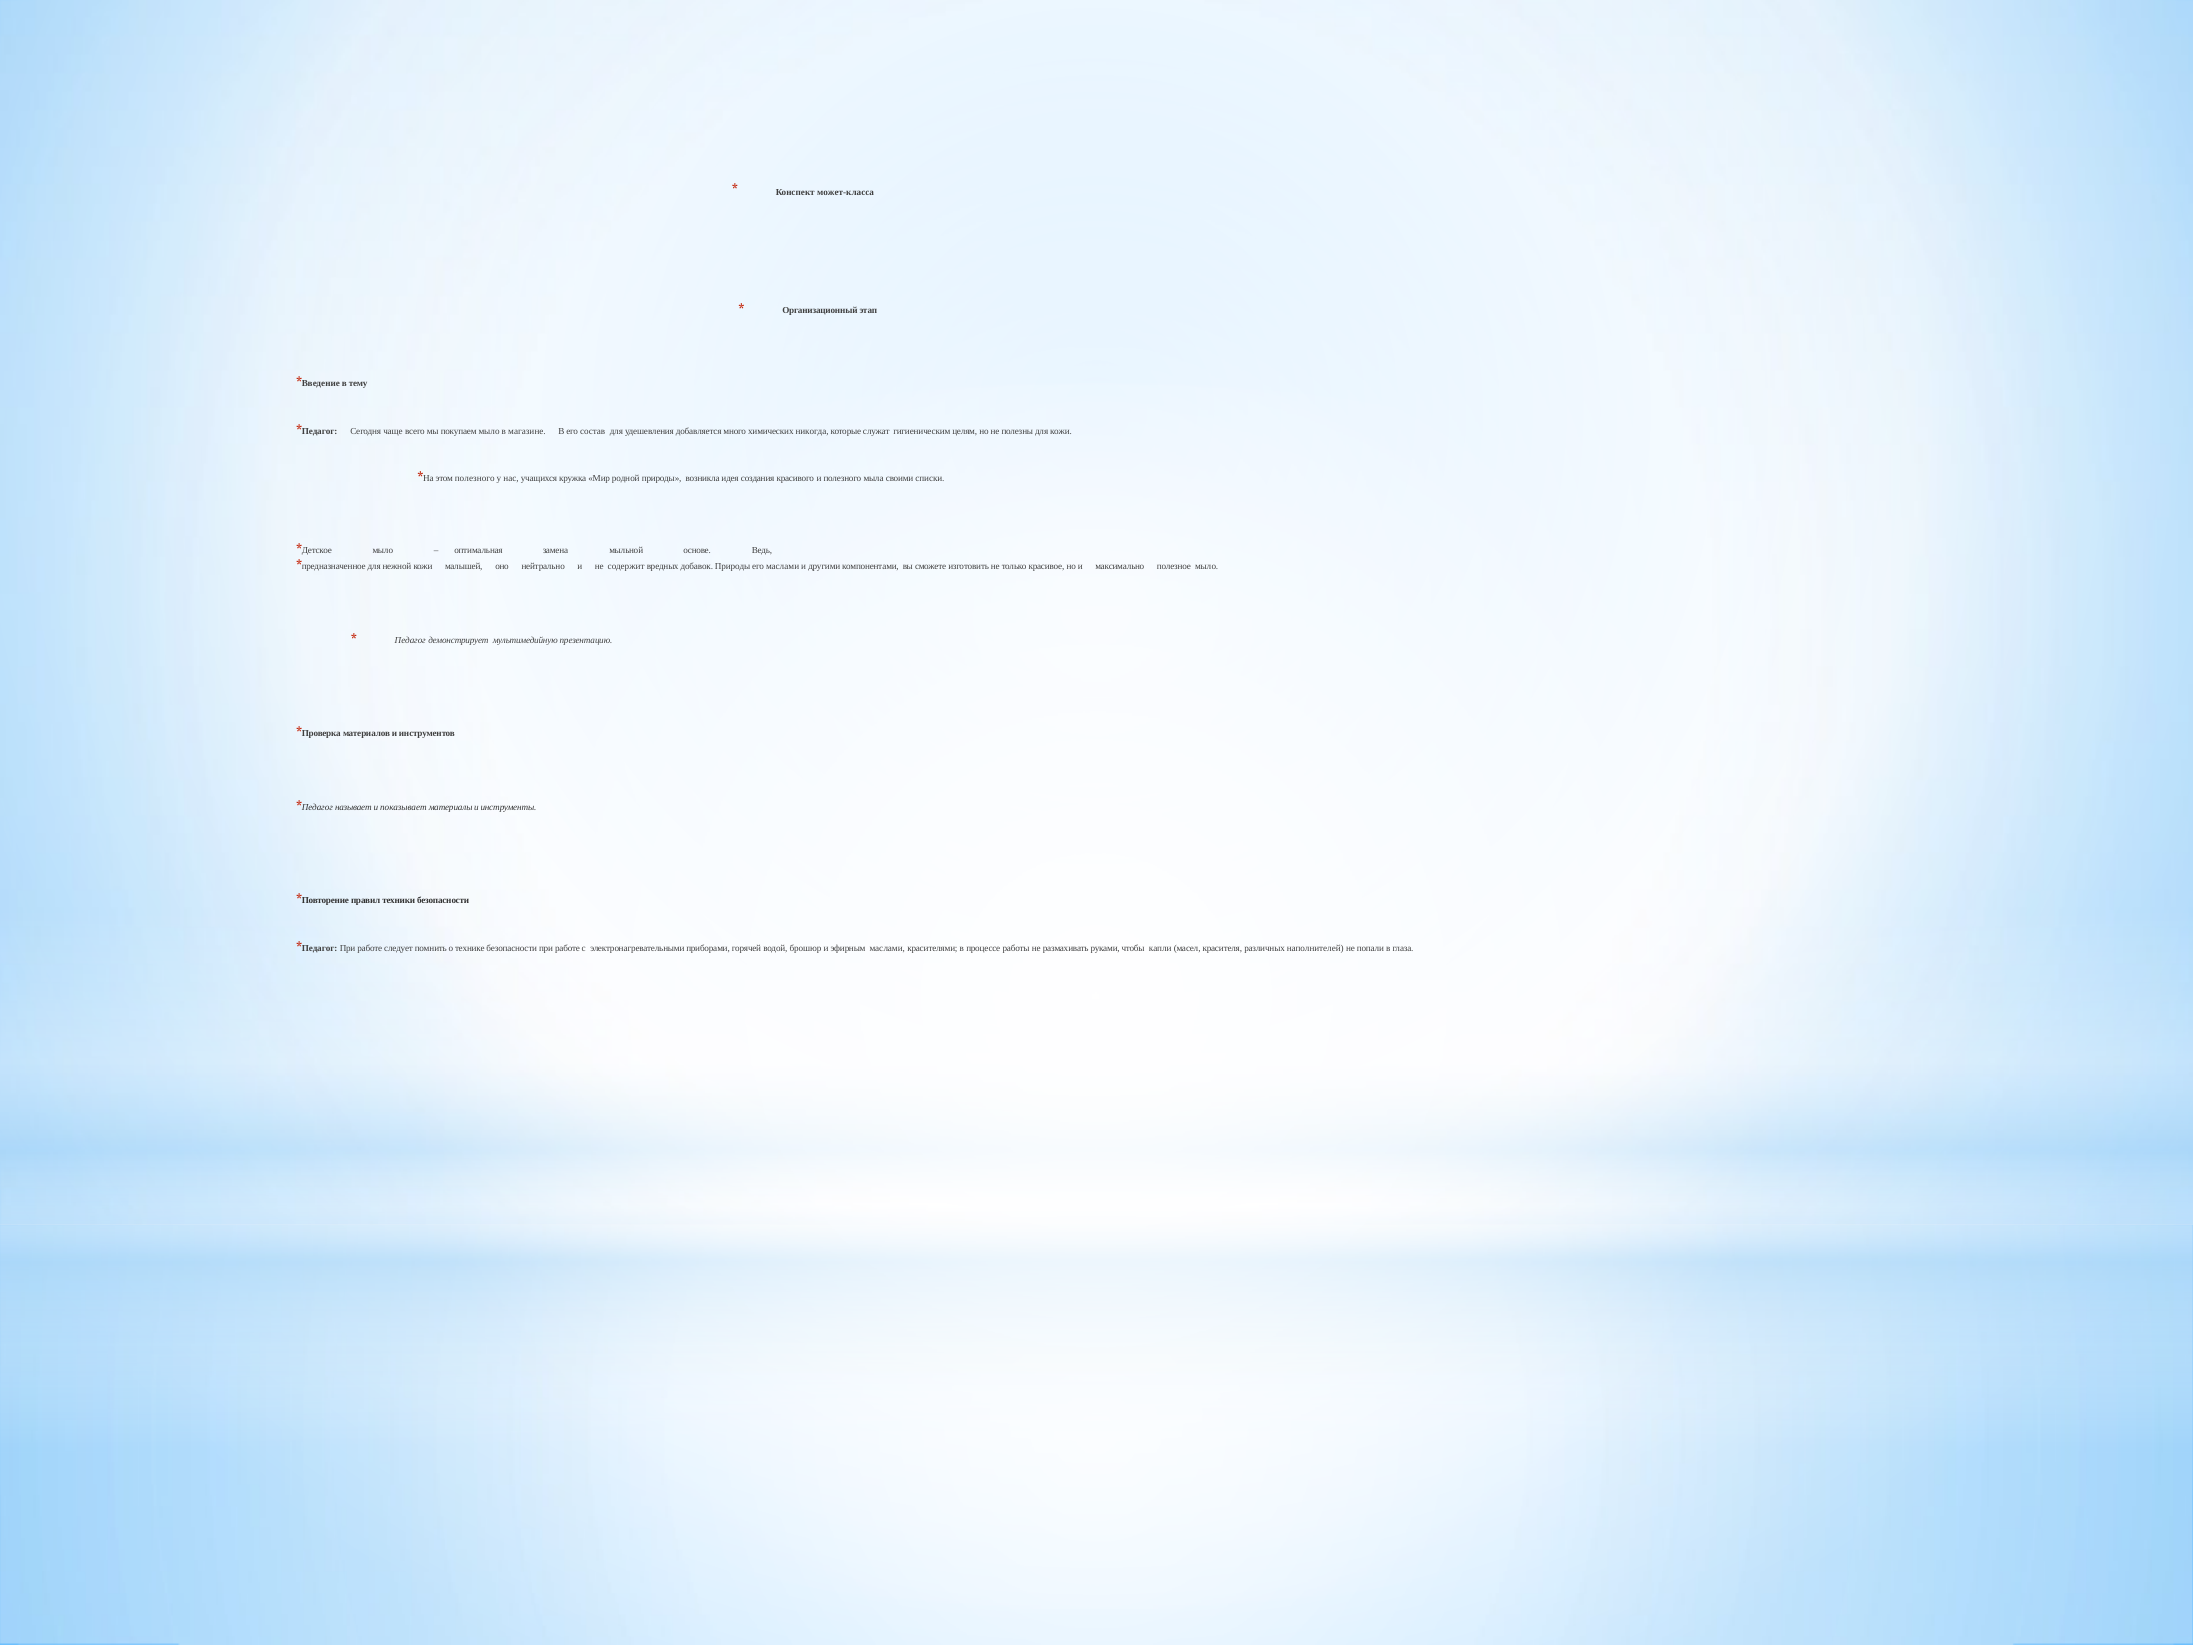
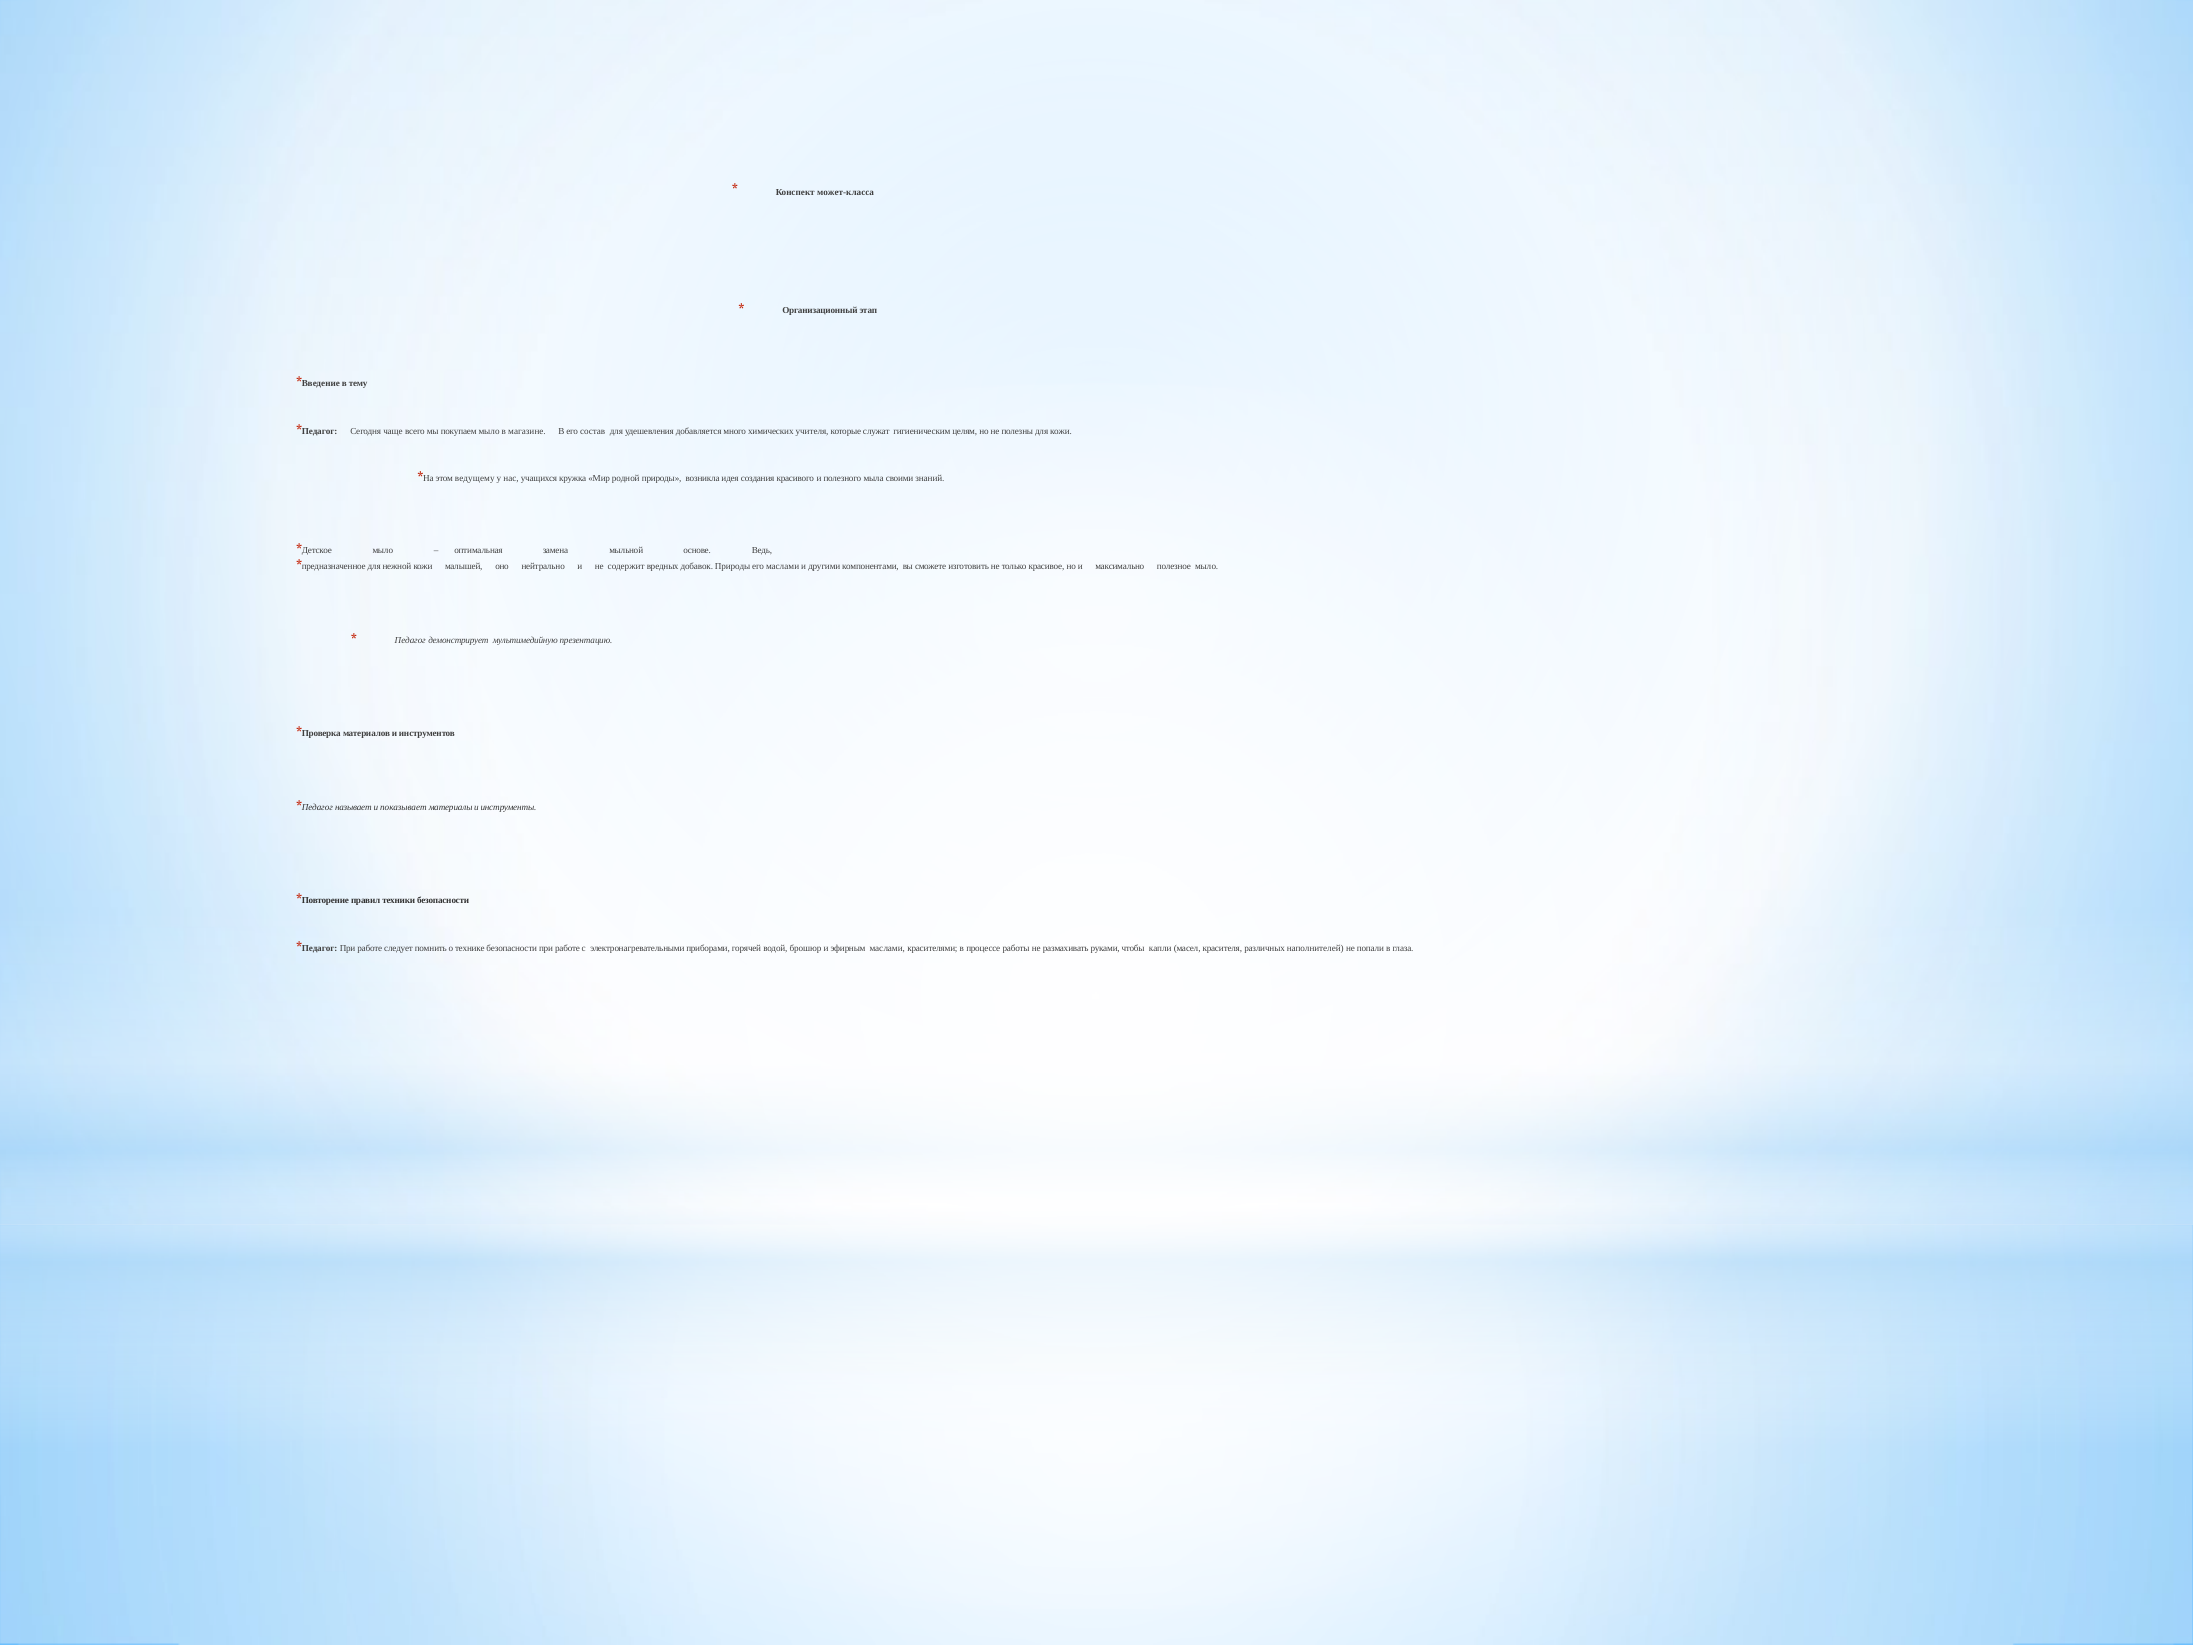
никогда: никогда -> учителя
этом полезного: полезного -> ведущему
списки: списки -> знаний
